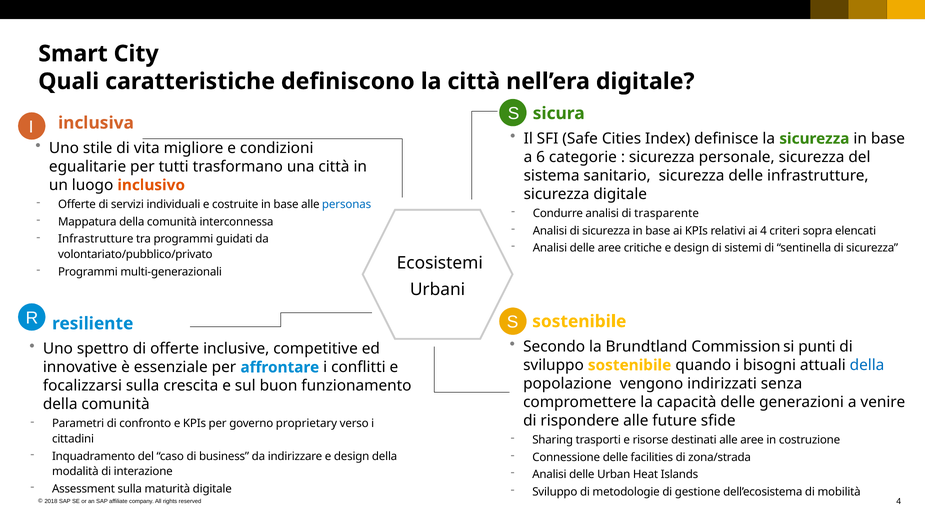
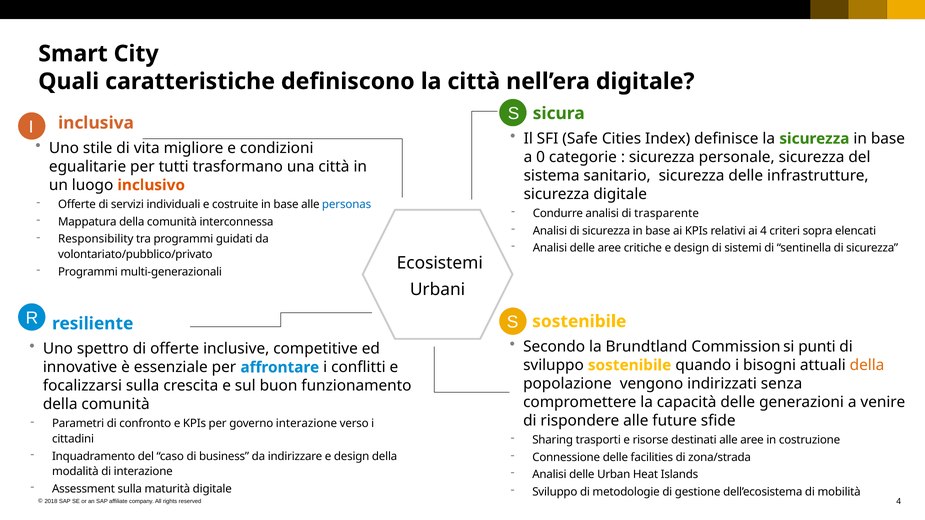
6: 6 -> 0
Infrastrutture at (96, 239): Infrastrutture -> Responsibility
della at (867, 365) colour: blue -> orange
governo proprietary: proprietary -> interazione
